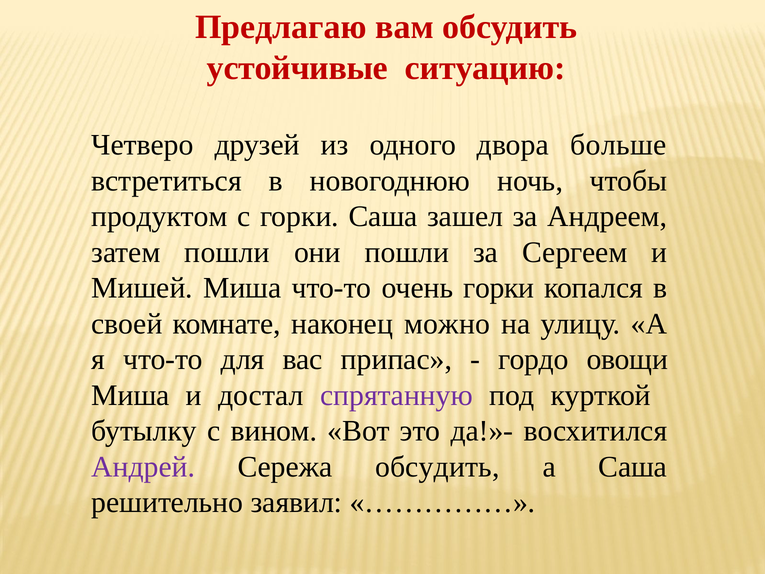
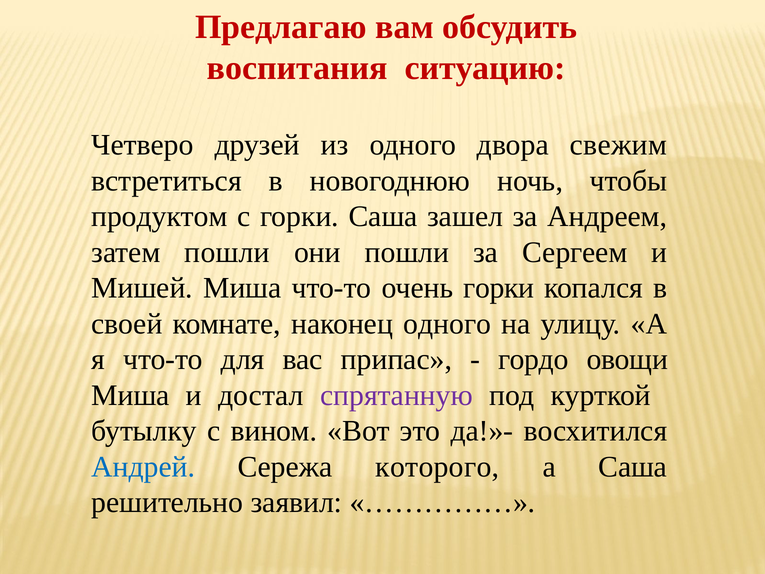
устойчивые: устойчивые -> воспитания
больше: больше -> свежим
наконец можно: можно -> одного
Андрей colour: purple -> blue
Сережа обсудить: обсудить -> которого
